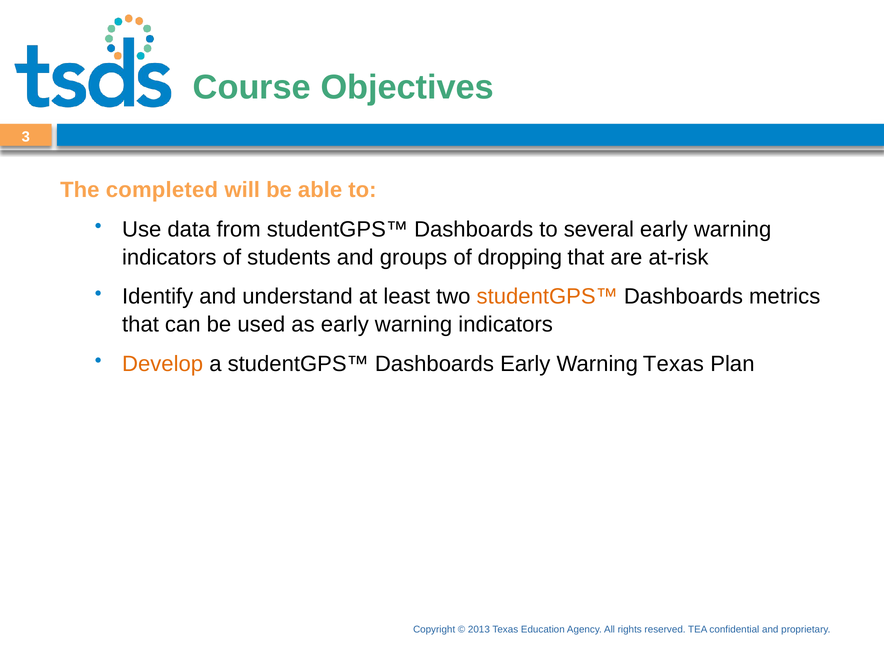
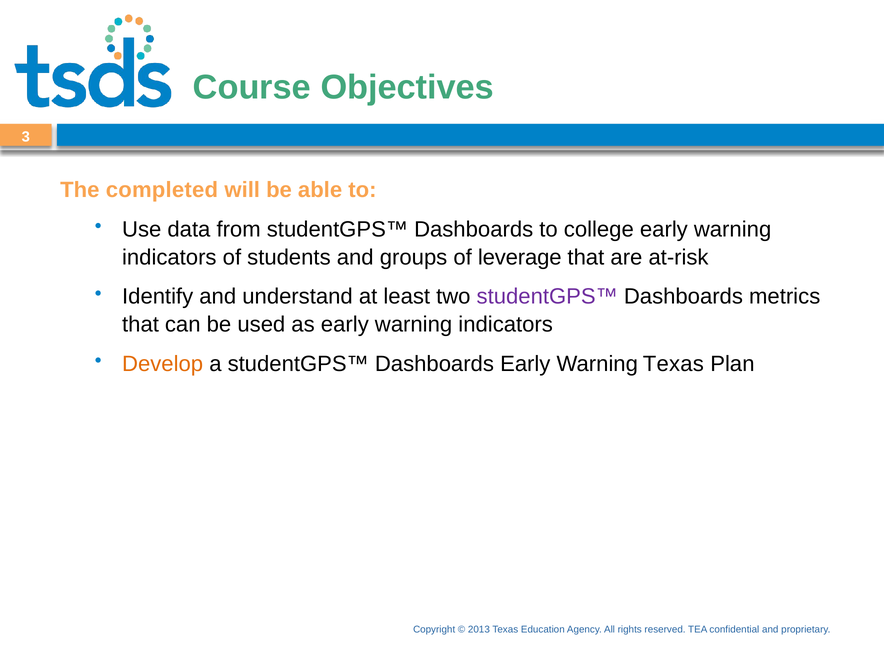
several: several -> college
dropping: dropping -> leverage
studentGPS™ at (547, 297) colour: orange -> purple
